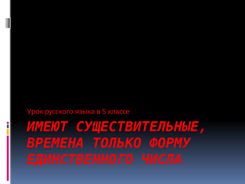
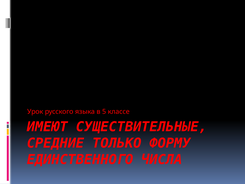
ВРЕМЕНА: ВРЕМЕНА -> СРЕДНИЕ
